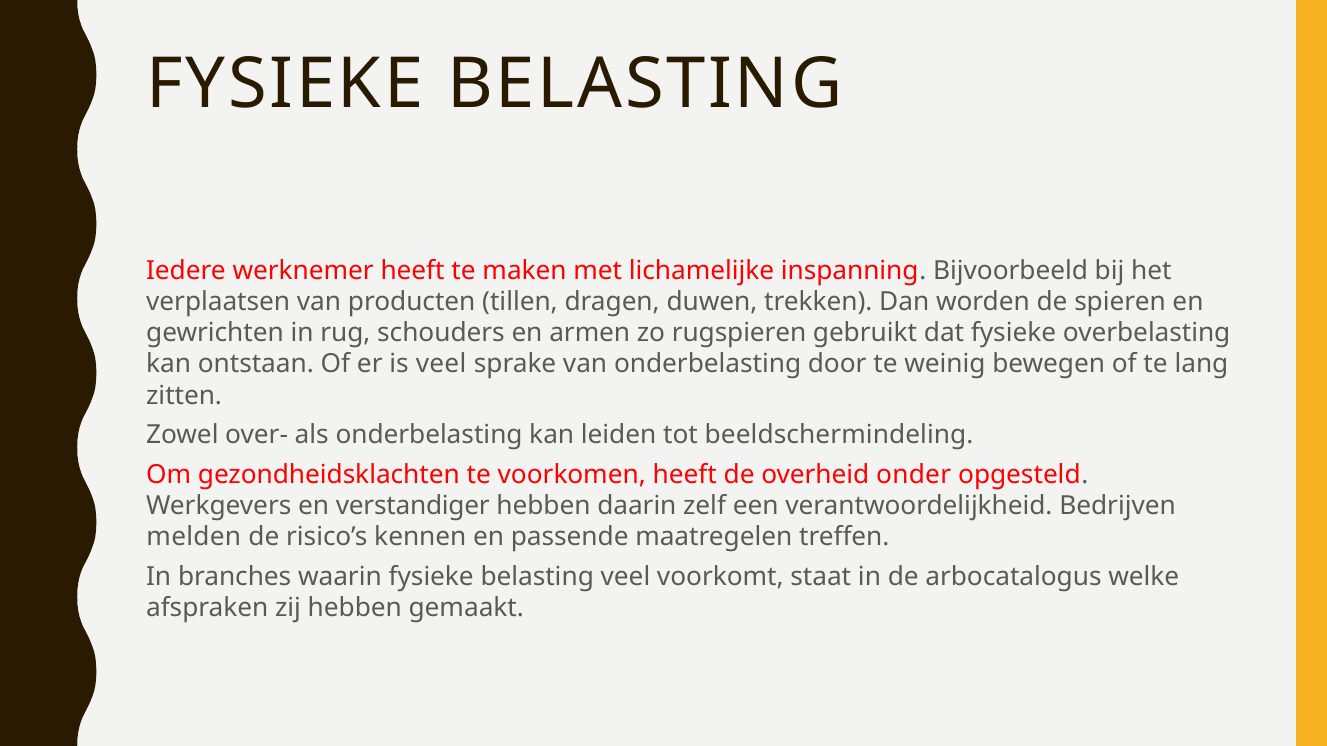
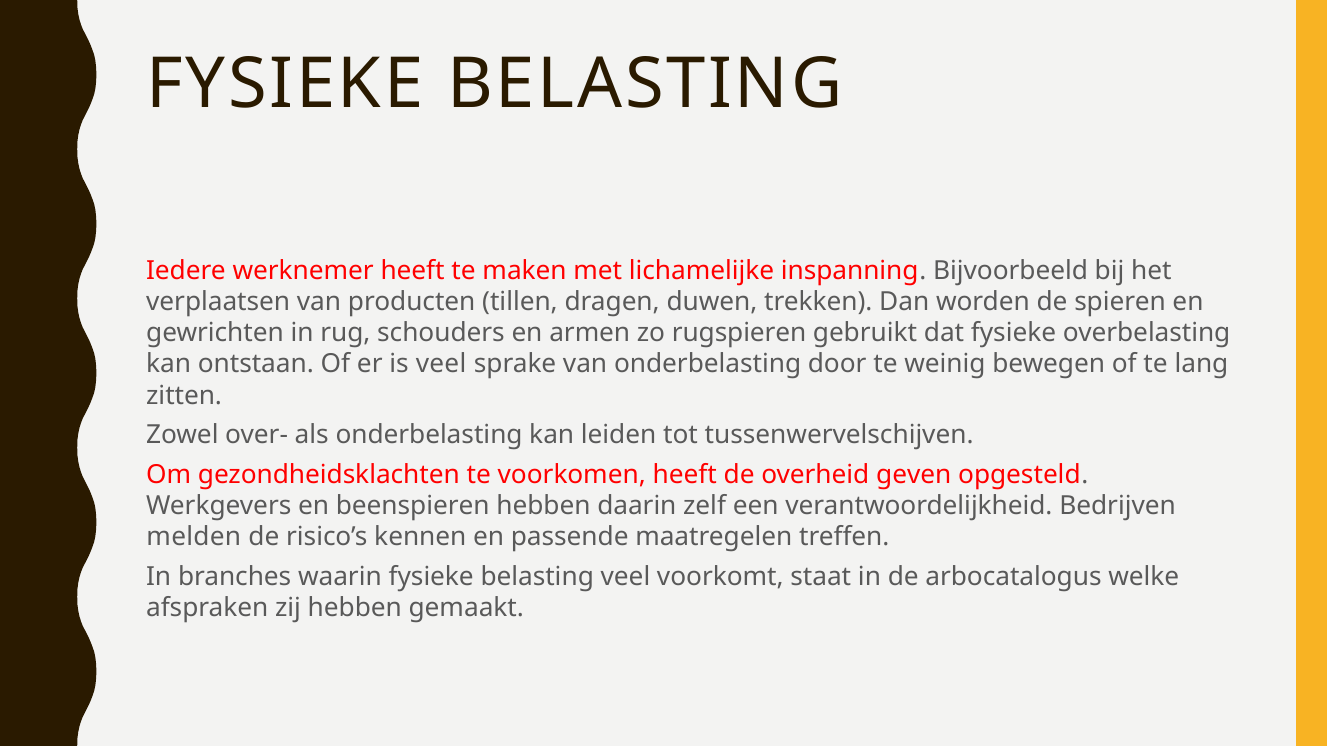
beeldschermindeling: beeldschermindeling -> tussenwervelschijven
onder: onder -> geven
verstandiger: verstandiger -> beenspieren
